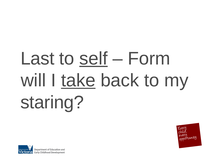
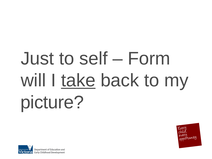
Last: Last -> Just
self underline: present -> none
staring: staring -> picture
